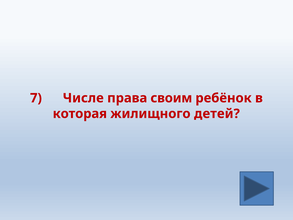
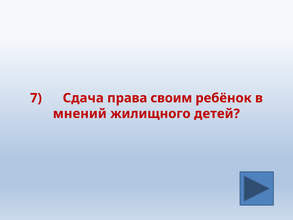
Числе: Числе -> Сдача
которая: которая -> мнений
